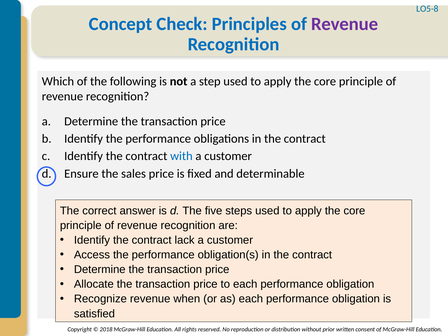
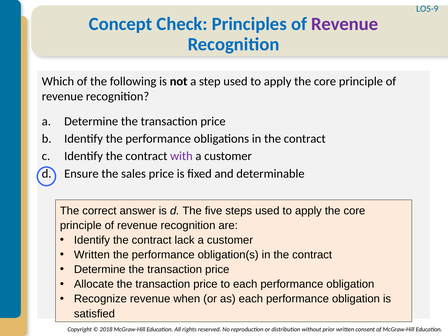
LO5-8: LO5-8 -> LO5-9
with colour: blue -> purple
Access at (92, 255): Access -> Written
